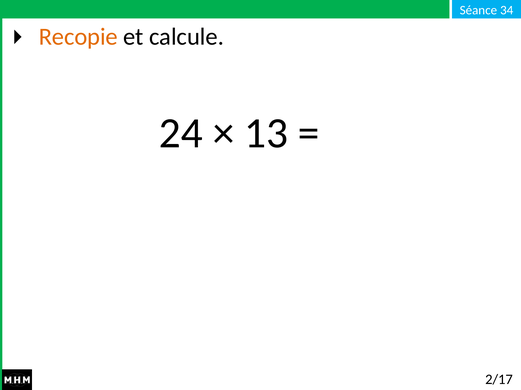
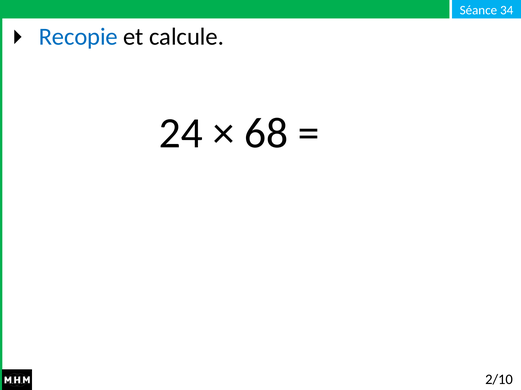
Recopie colour: orange -> blue
13: 13 -> 68
2/17: 2/17 -> 2/10
